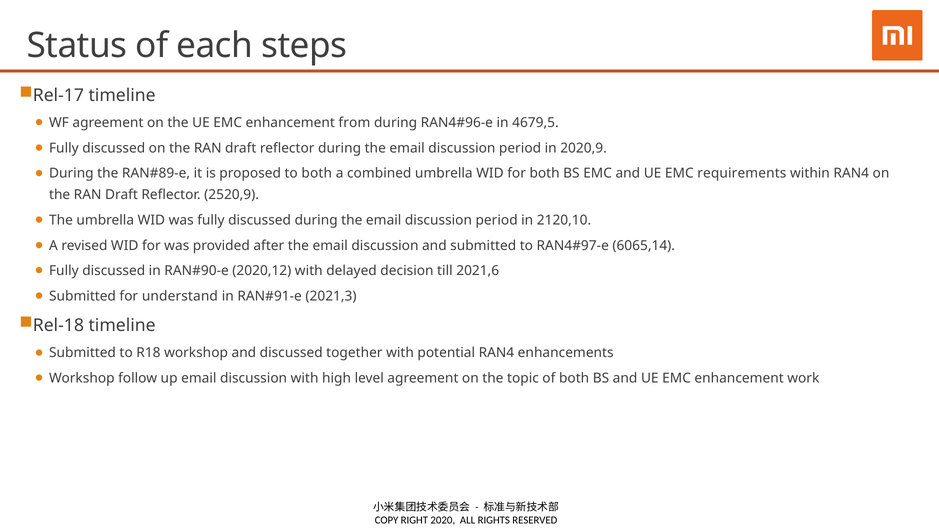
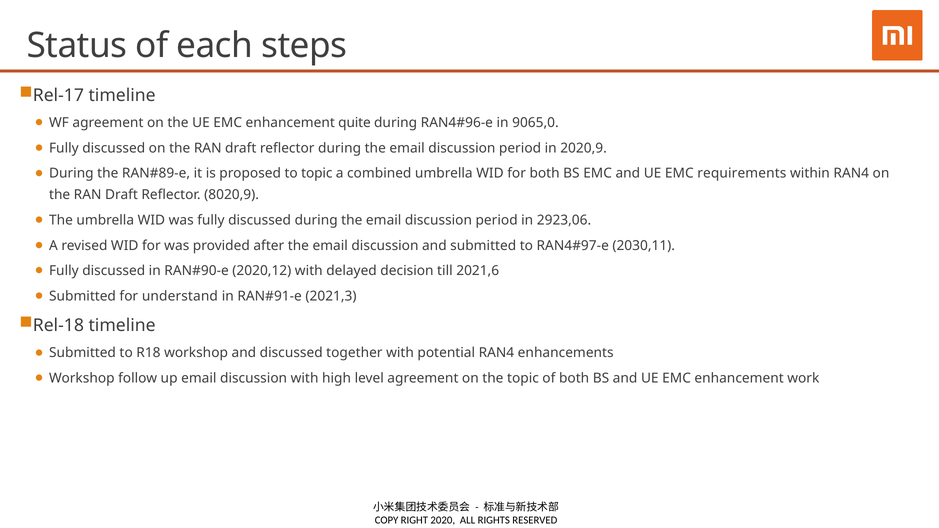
from: from -> quite
4679,5: 4679,5 -> 9065,0
to both: both -> topic
2520,9: 2520,9 -> 8020,9
2120,10: 2120,10 -> 2923,06
6065,14: 6065,14 -> 2030,11
